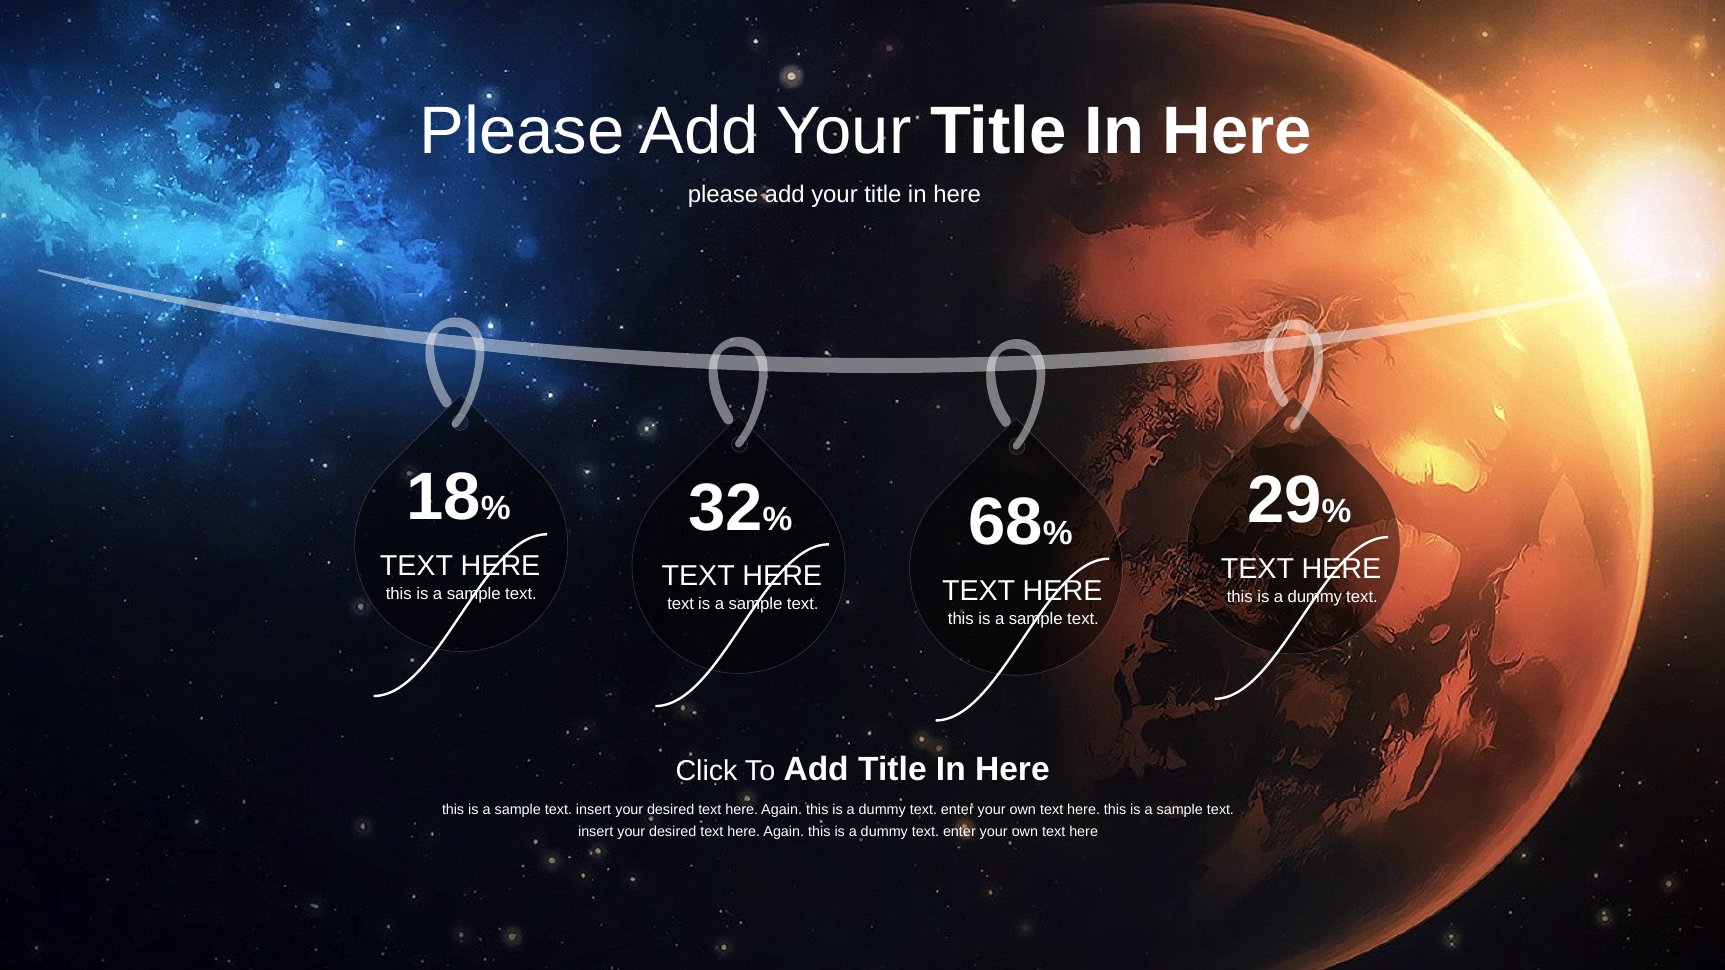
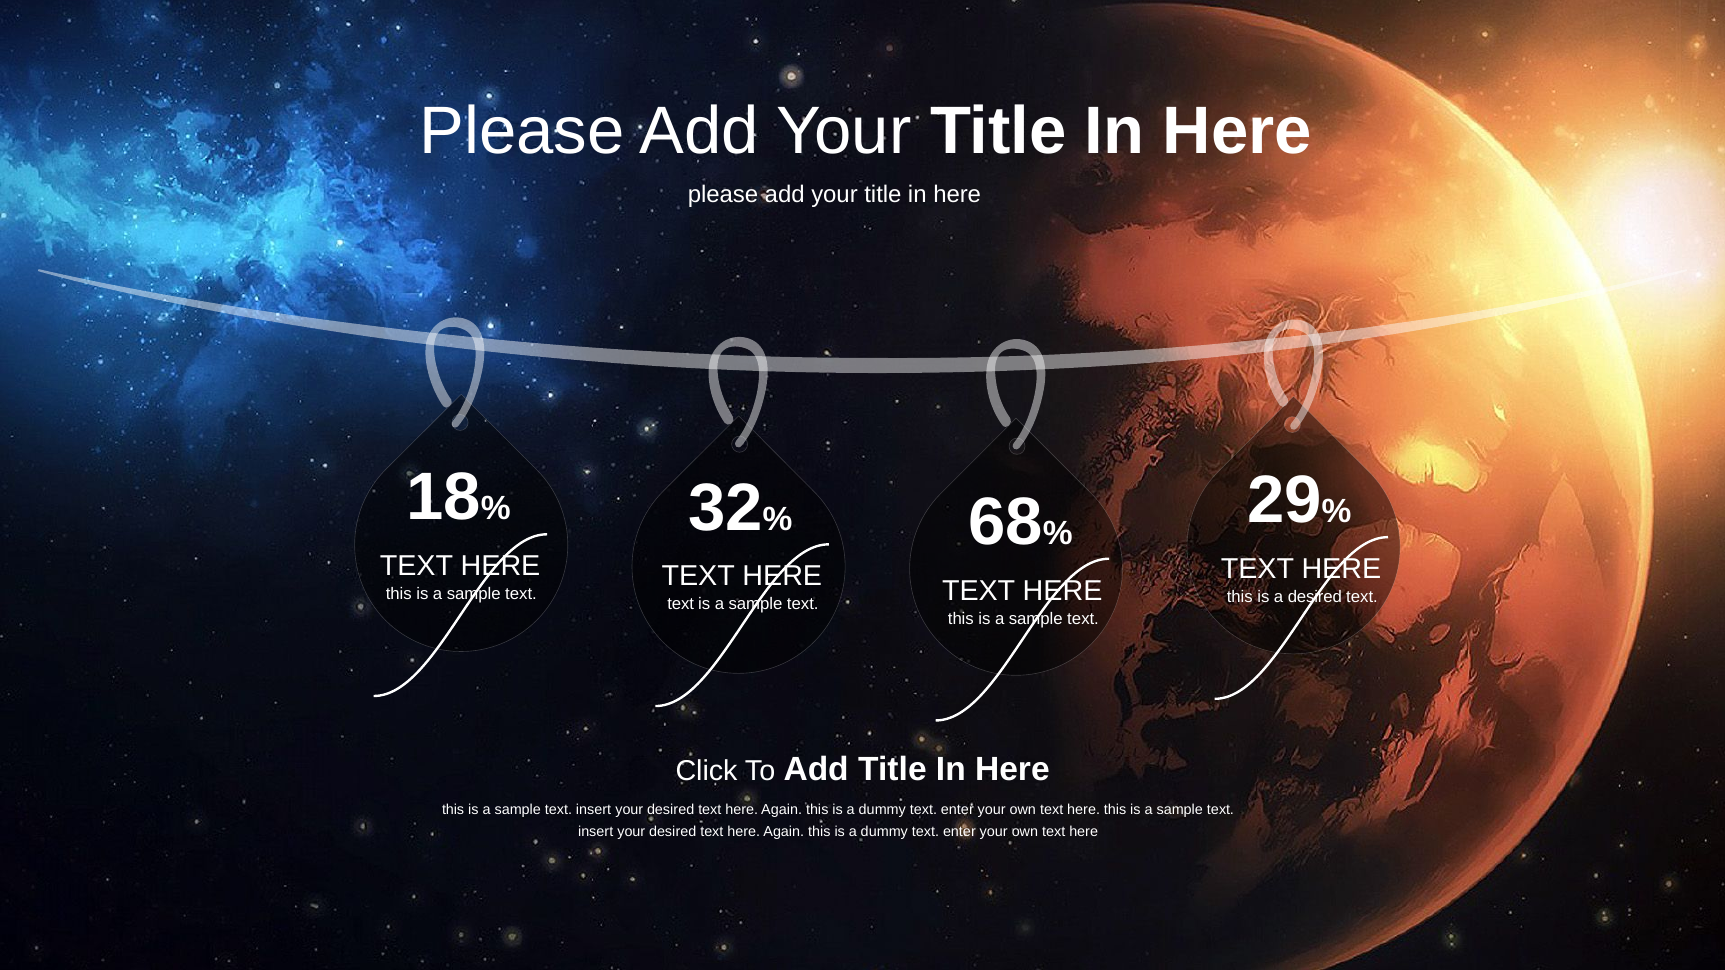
dummy at (1315, 597): dummy -> desired
